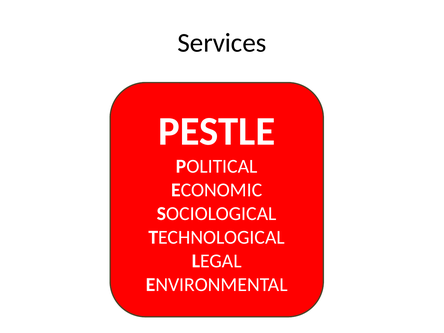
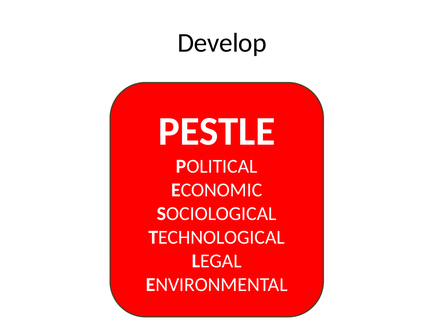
Services: Services -> Develop
